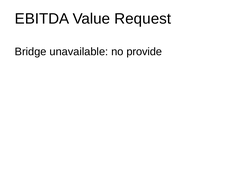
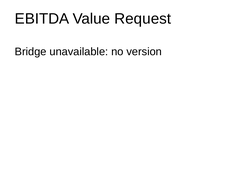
provide: provide -> version
